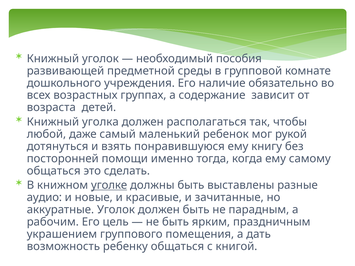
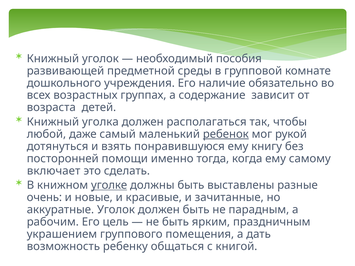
ребенок underline: none -> present
общаться at (54, 171): общаться -> включает
аудио: аудио -> очень
